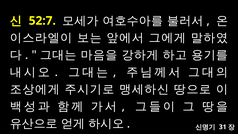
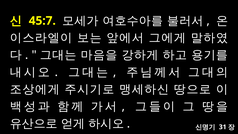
52:7: 52:7 -> 45:7
